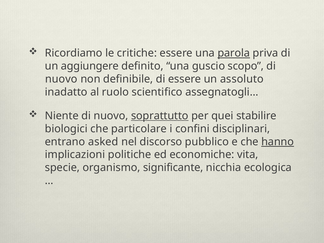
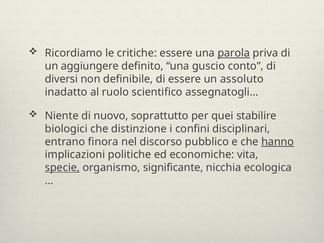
scopo: scopo -> conto
nuovo at (61, 79): nuovo -> diversi
soprattutto underline: present -> none
particolare: particolare -> distinzione
asked: asked -> finora
specie underline: none -> present
